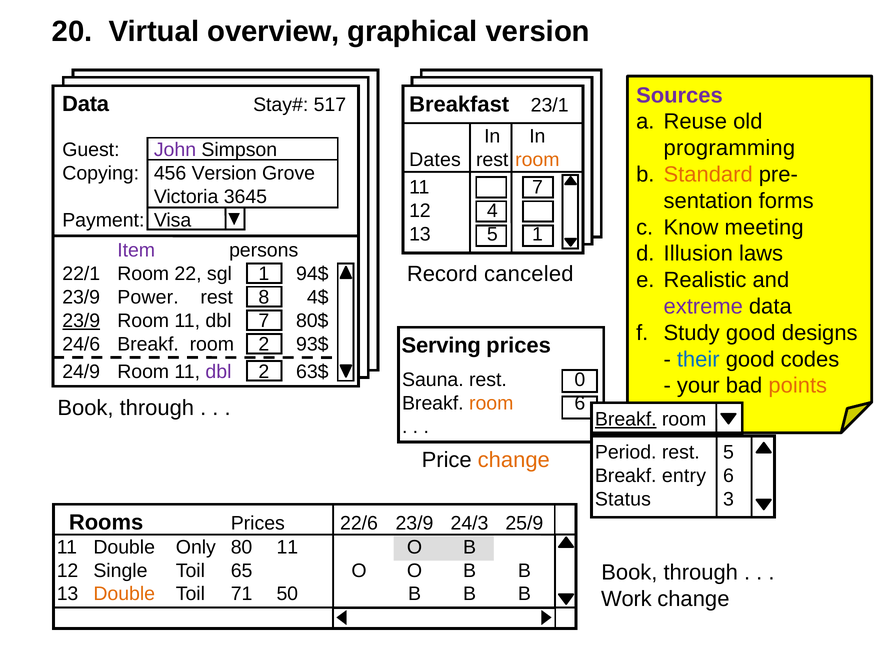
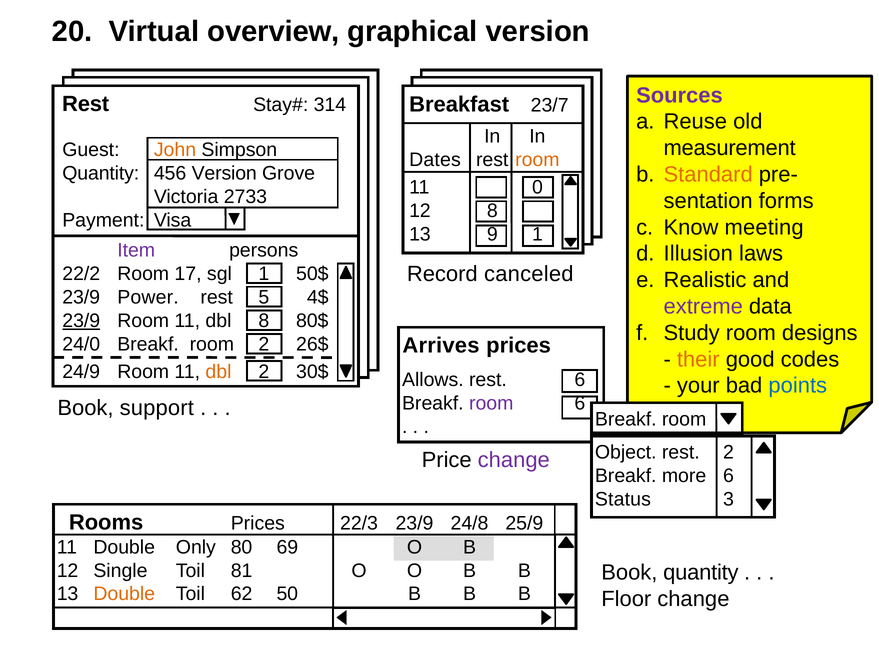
Data at (86, 104): Data -> Rest
517: 517 -> 314
23/1: 23/1 -> 23/7
programming: programming -> measurement
John colour: purple -> orange
Copying at (101, 173): Copying -> Quantity
11 7: 7 -> 0
3645: 3645 -> 2733
12 4: 4 -> 8
13 5: 5 -> 9
22/1: 22/1 -> 22/2
22: 22 -> 17
94$: 94$ -> 50$
8: 8 -> 5
dbl 7: 7 -> 8
Study good: good -> room
24/6: 24/6 -> 24/0
93$: 93$ -> 26$
Serving: Serving -> Arrives
their colour: blue -> orange
dbl at (219, 371) colour: purple -> orange
63$: 63$ -> 30$
Sauna: Sauna -> Allows
rest 0: 0 -> 6
points colour: orange -> blue
room at (491, 403) colour: orange -> purple
through at (157, 408): through -> support
Breakf at (626, 419) underline: present -> none
Period: Period -> Object
rest 5: 5 -> 2
change at (514, 460) colour: orange -> purple
entry: entry -> more
22/6: 22/6 -> 22/3
24/3: 24/3 -> 24/8
80 11: 11 -> 69
65: 65 -> 81
through at (701, 572): through -> quantity
71: 71 -> 62
Work: Work -> Floor
